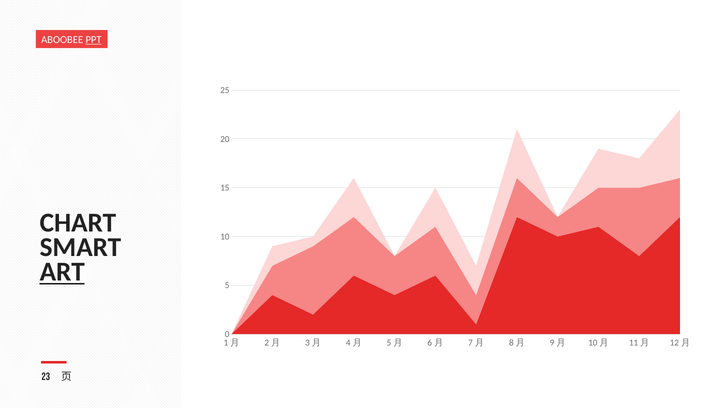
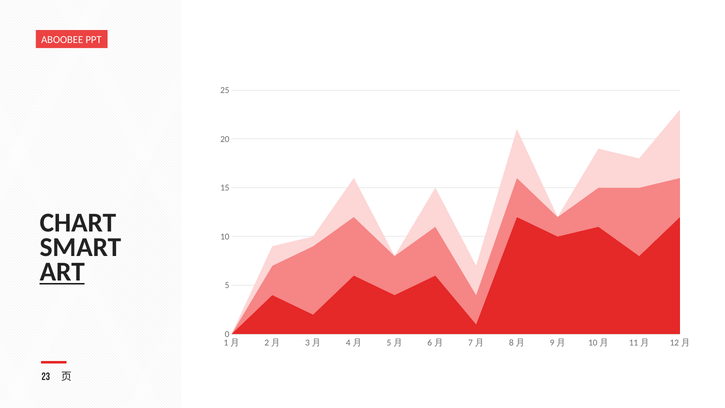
PPT underline: present -> none
